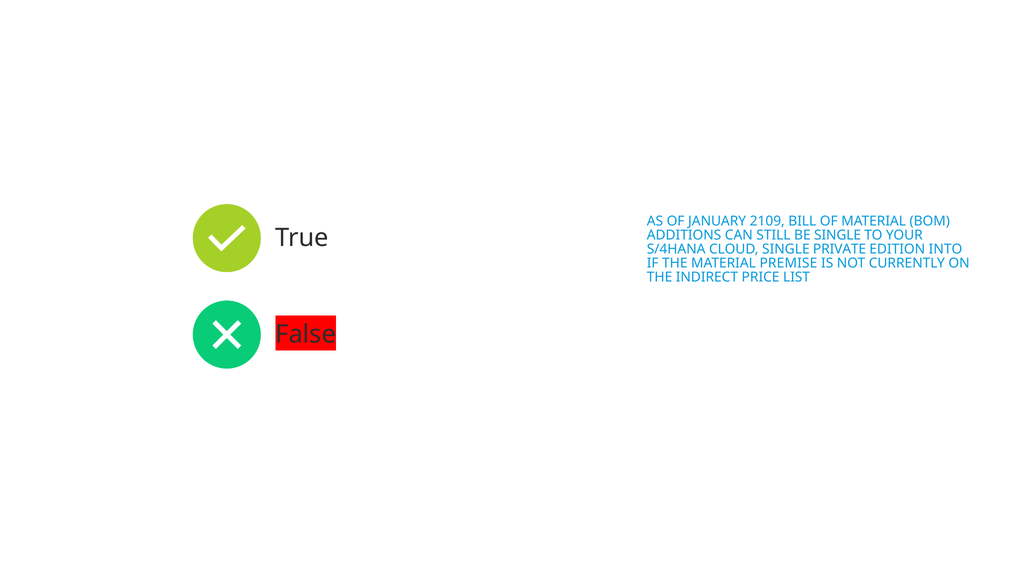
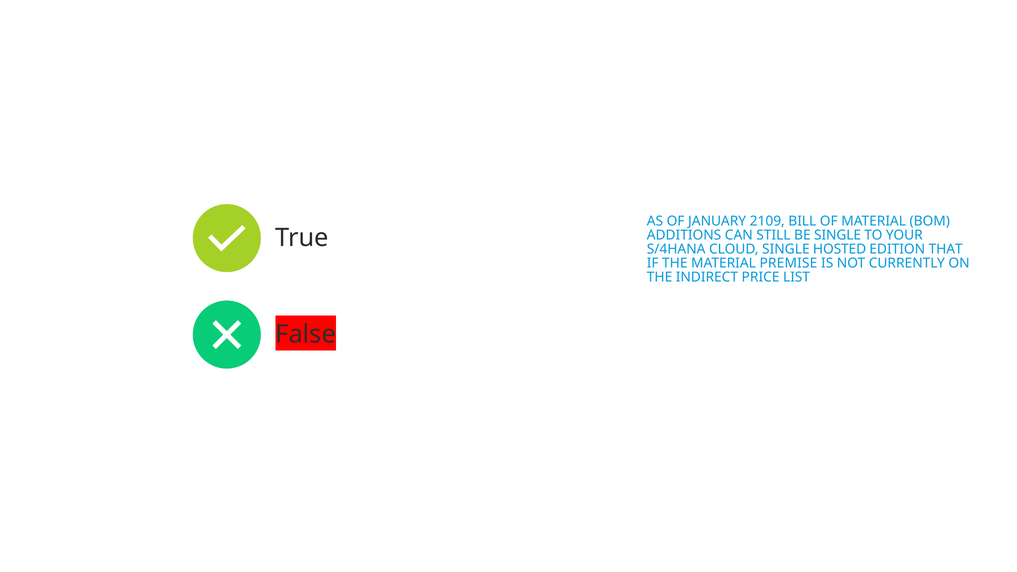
PRIVATE: PRIVATE -> HOSTED
INTO: INTO -> THAT
